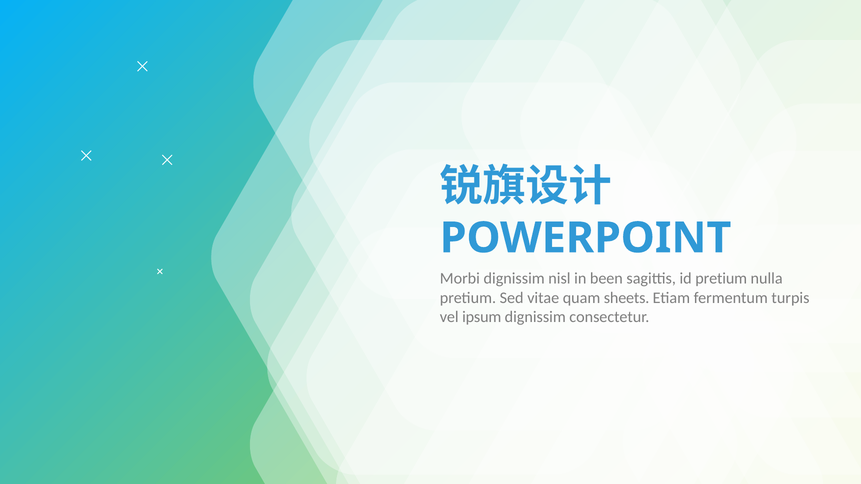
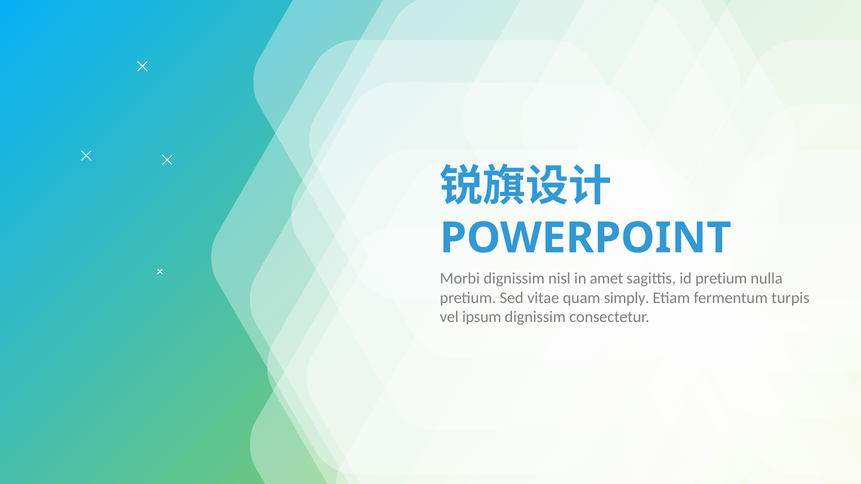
been: been -> amet
sheets: sheets -> simply
